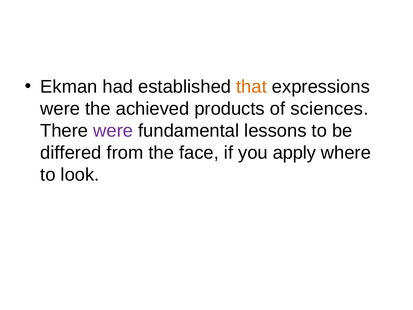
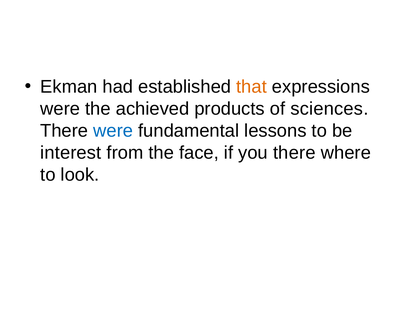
were at (113, 131) colour: purple -> blue
differed: differed -> interest
you apply: apply -> there
